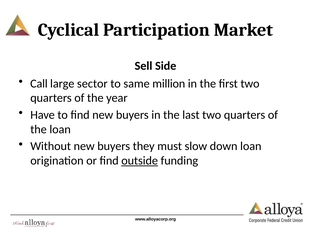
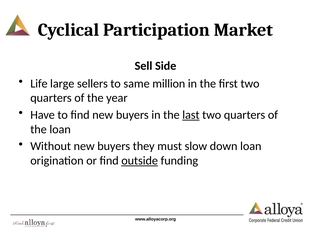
Call: Call -> Life
sector: sector -> sellers
last underline: none -> present
